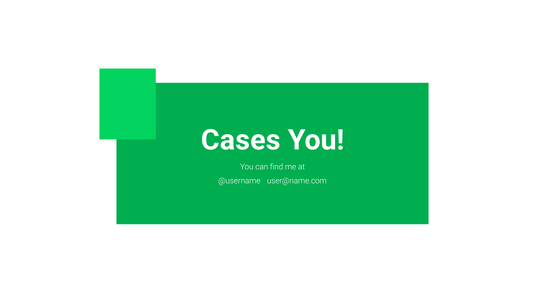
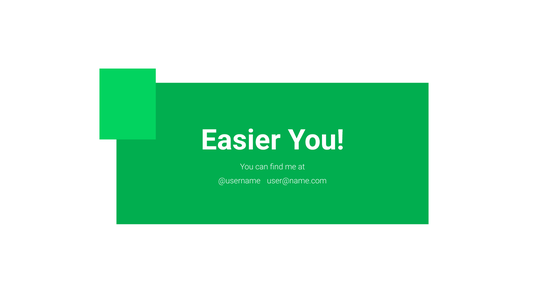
Cases: Cases -> Easier
